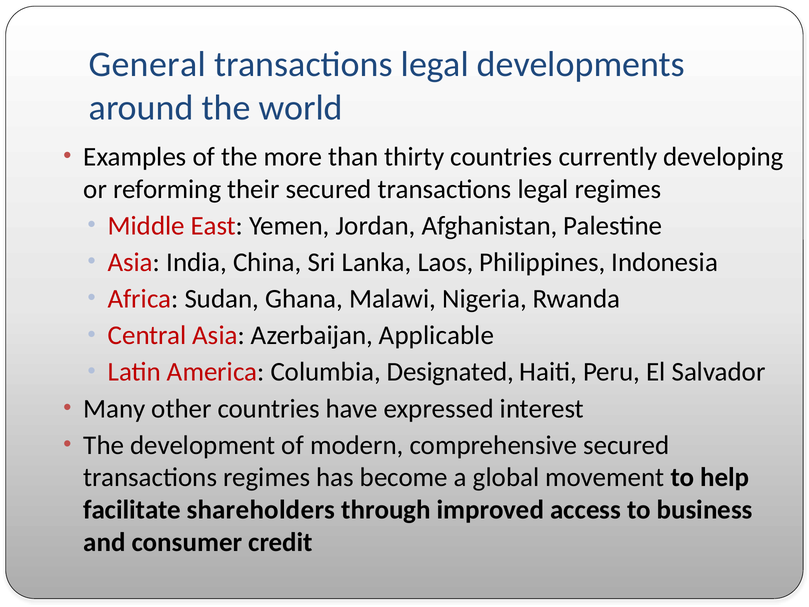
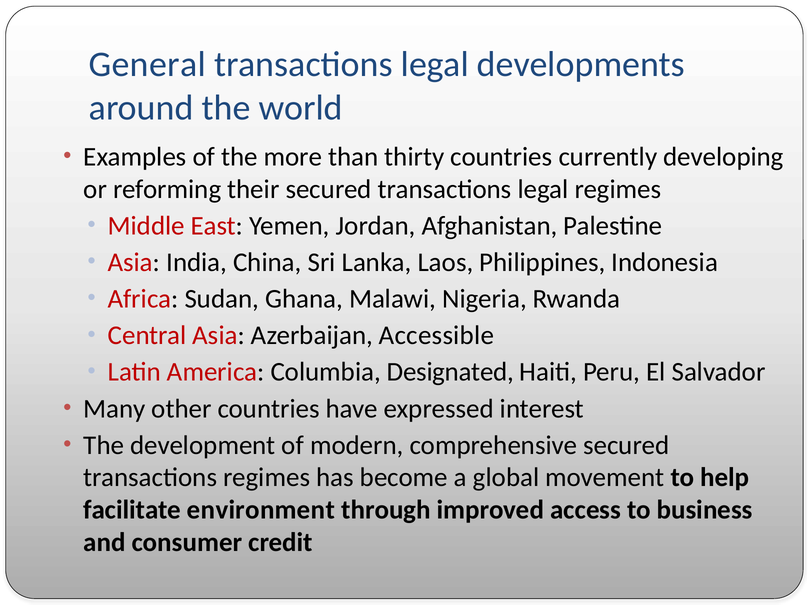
Applicable: Applicable -> Accessible
shareholders: shareholders -> environment
